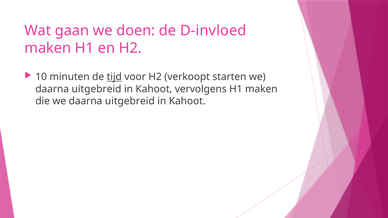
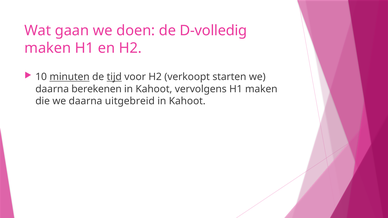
D-invloed: D-invloed -> D-volledig
minuten underline: none -> present
uitgebreid at (96, 89): uitgebreid -> berekenen
